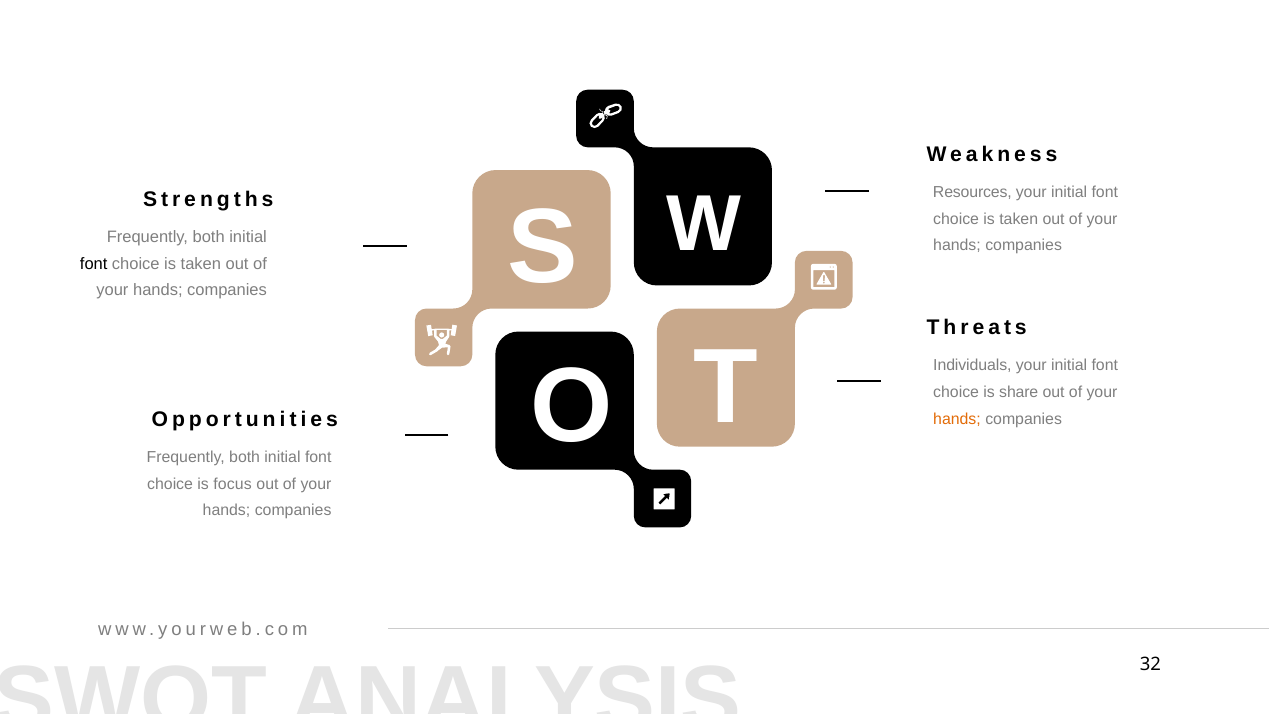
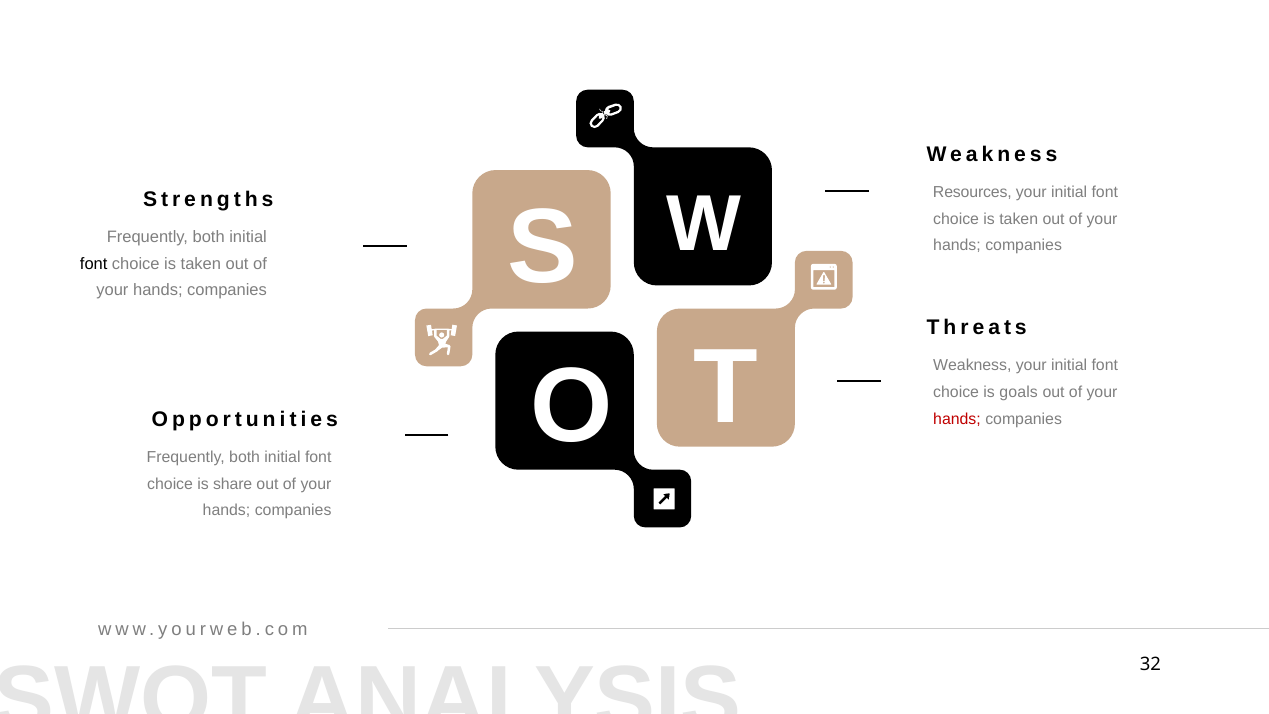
Individuals at (972, 366): Individuals -> Weakness
share: share -> goals
hands at (957, 419) colour: orange -> red
focus: focus -> share
